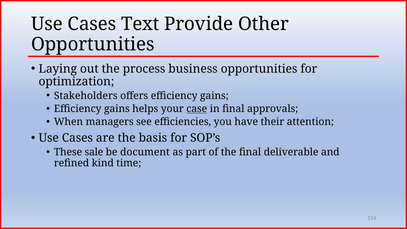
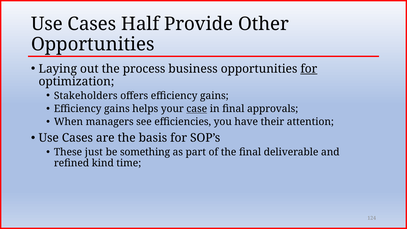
Text: Text -> Half
for at (309, 69) underline: none -> present
sale: sale -> just
document: document -> something
